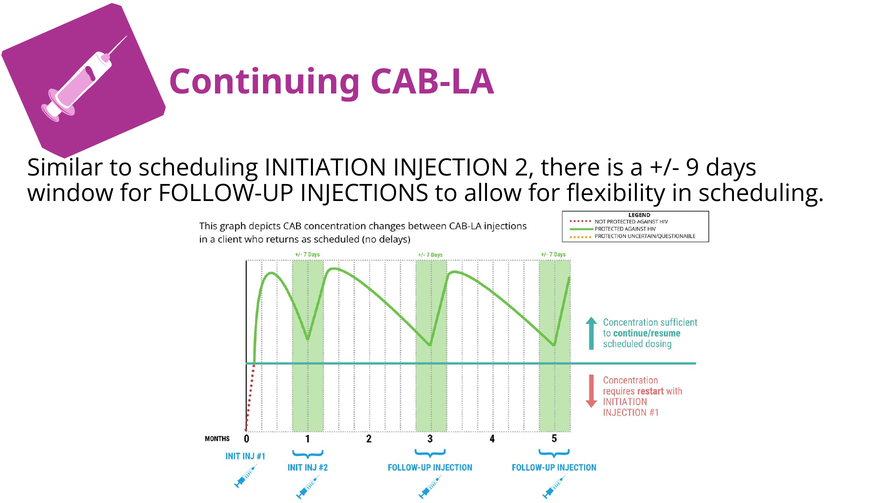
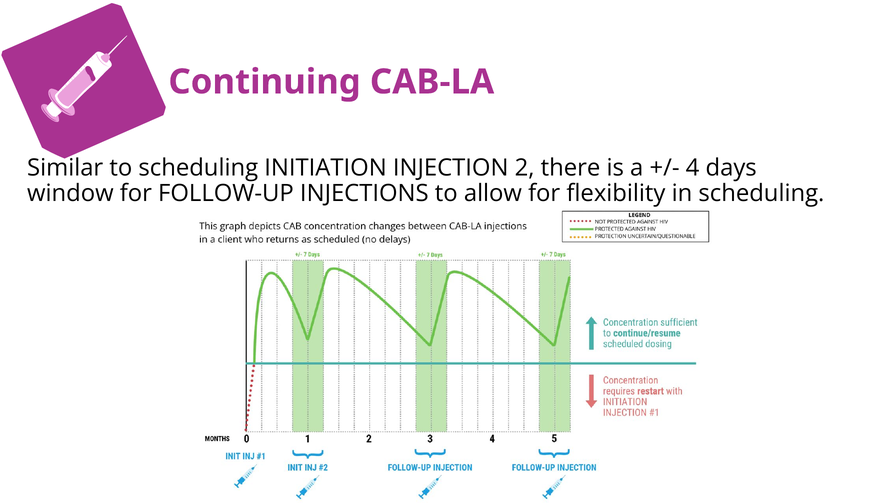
9: 9 -> 4
